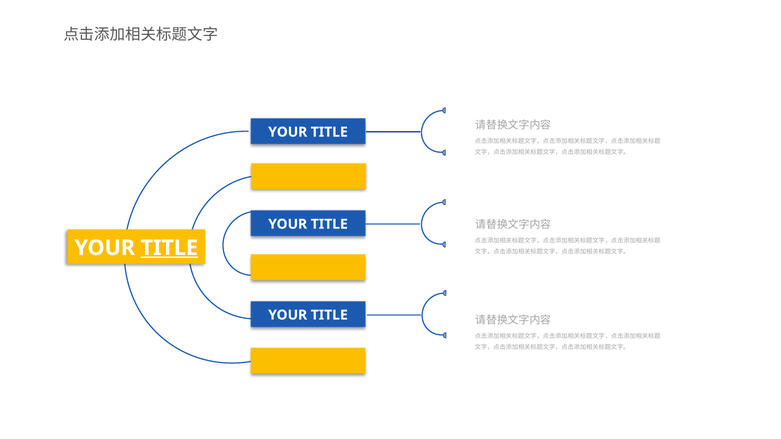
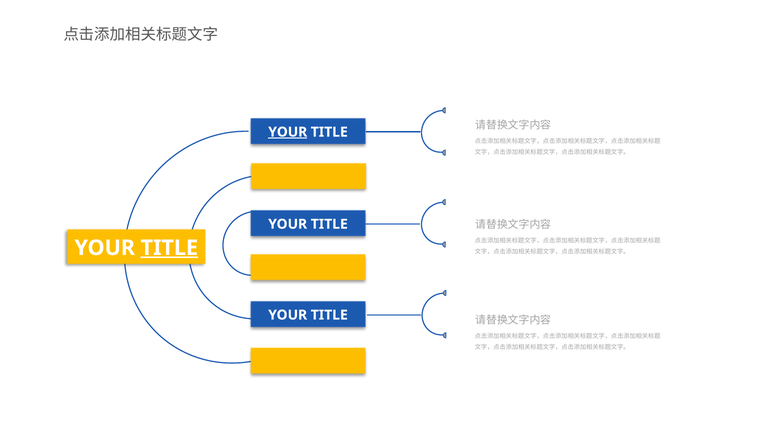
YOUR at (288, 132) underline: none -> present
